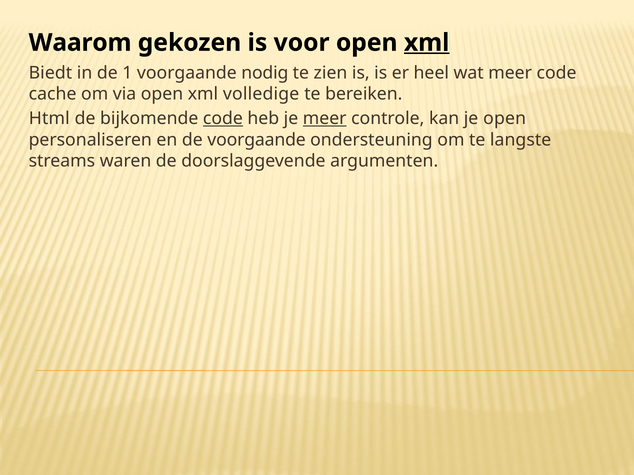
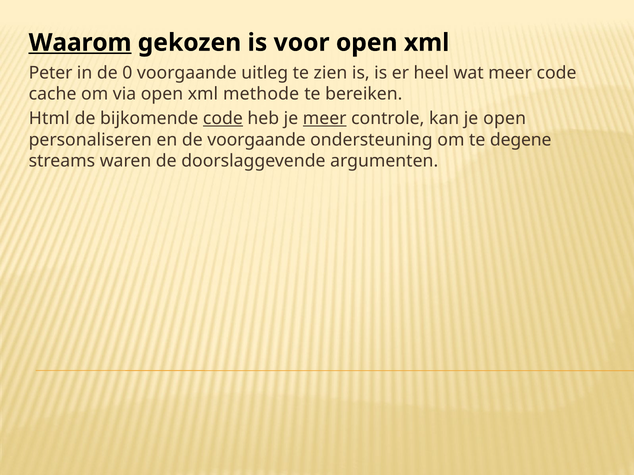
Waarom underline: none -> present
xml at (427, 43) underline: present -> none
Biedt: Biedt -> Peter
1: 1 -> 0
nodig: nodig -> uitleg
volledige: volledige -> methode
langste: langste -> degene
